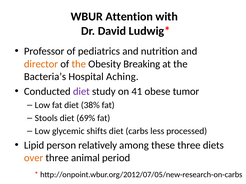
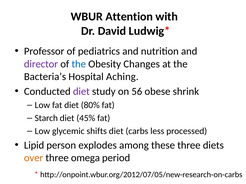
director colour: orange -> purple
the at (79, 64) colour: orange -> blue
Breaking: Breaking -> Changes
41: 41 -> 56
tumor: tumor -> shrink
38%: 38% -> 80%
Stools: Stools -> Starch
69%: 69% -> 45%
relatively: relatively -> explodes
animal: animal -> omega
